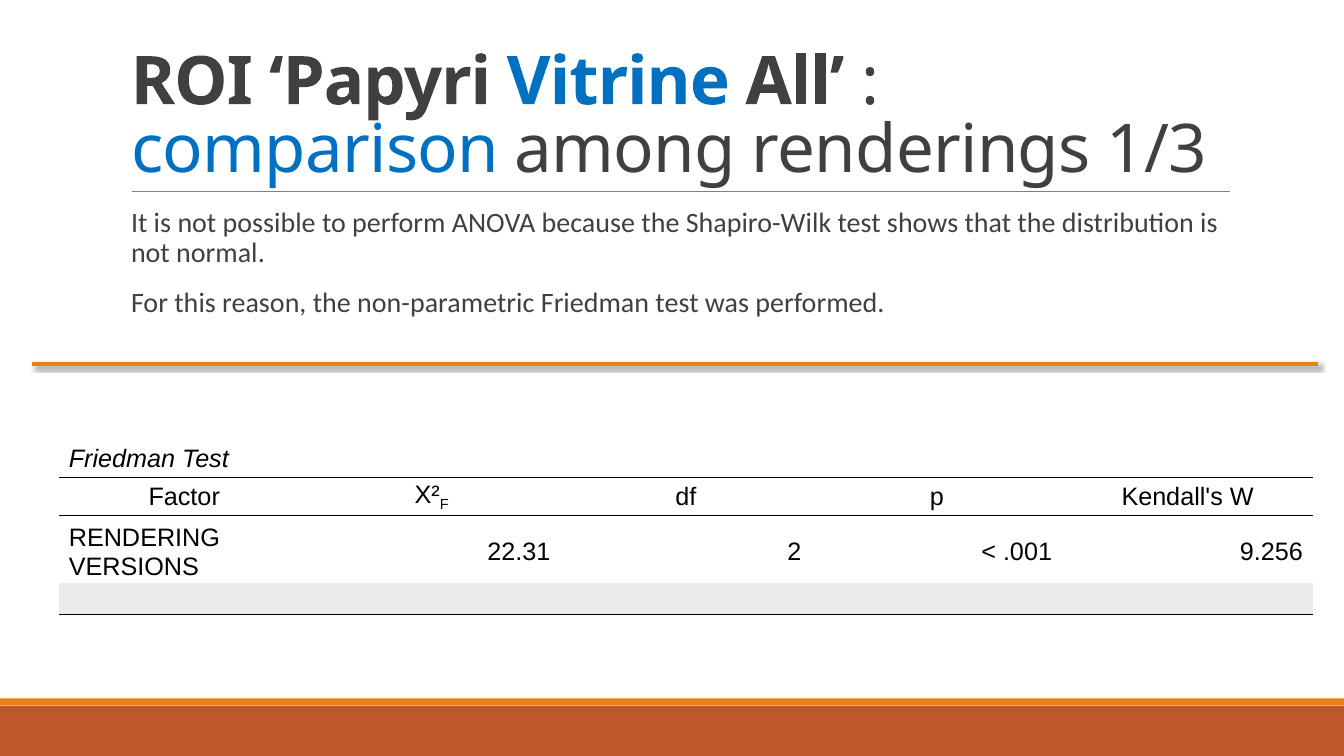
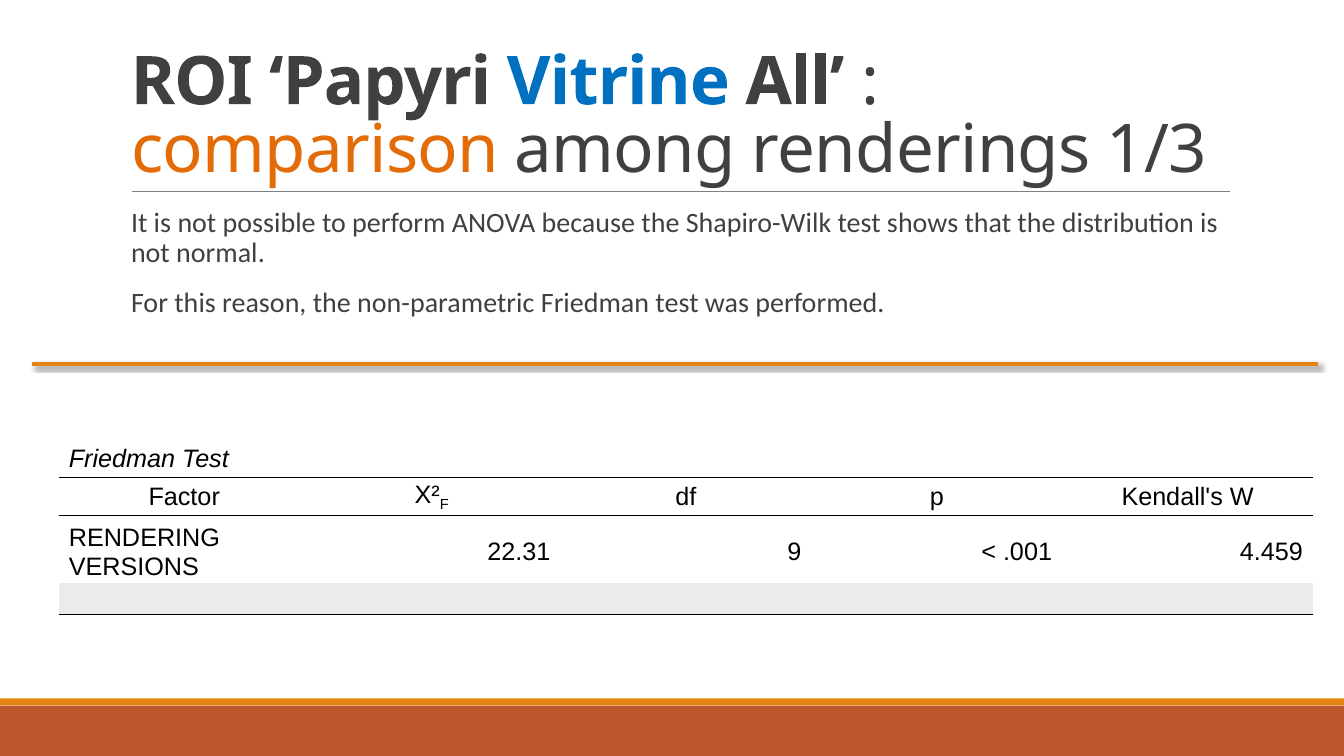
comparison colour: blue -> orange
2: 2 -> 9
9.256: 9.256 -> 4.459
